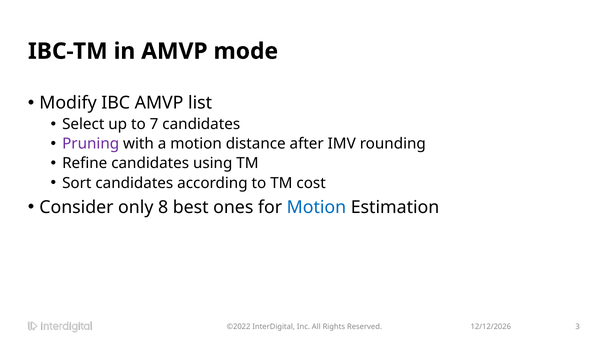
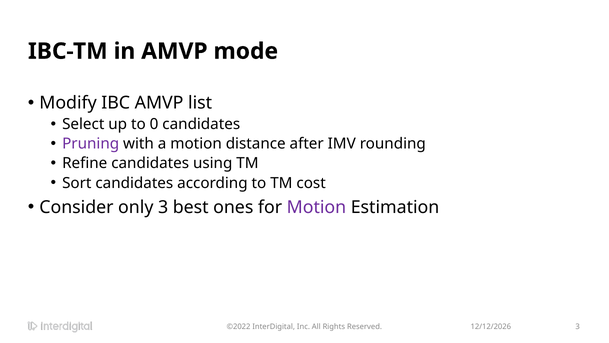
7: 7 -> 0
only 8: 8 -> 3
Motion at (316, 207) colour: blue -> purple
